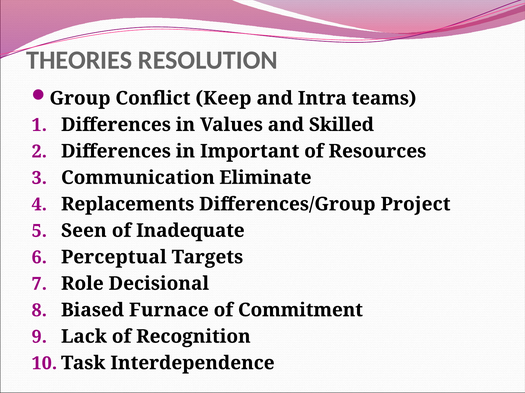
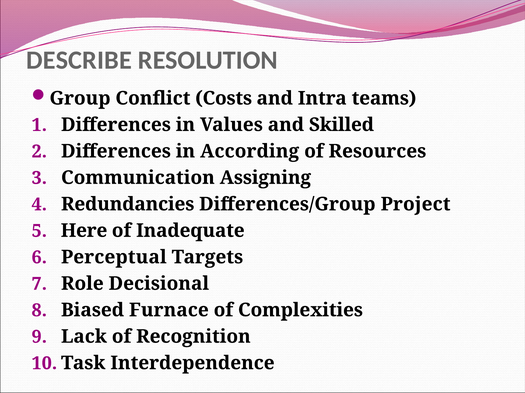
THEORIES: THEORIES -> DESCRIBE
Keep: Keep -> Costs
Important: Important -> According
Eliminate: Eliminate -> Assigning
Replacements: Replacements -> Redundancies
Seen: Seen -> Here
Commitment: Commitment -> Complexities
